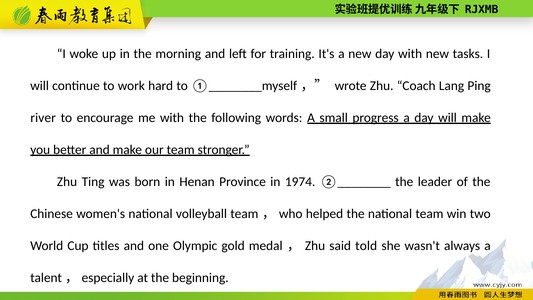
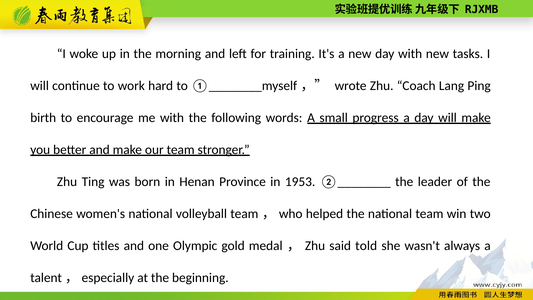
river: river -> birth
1974: 1974 -> 1953
